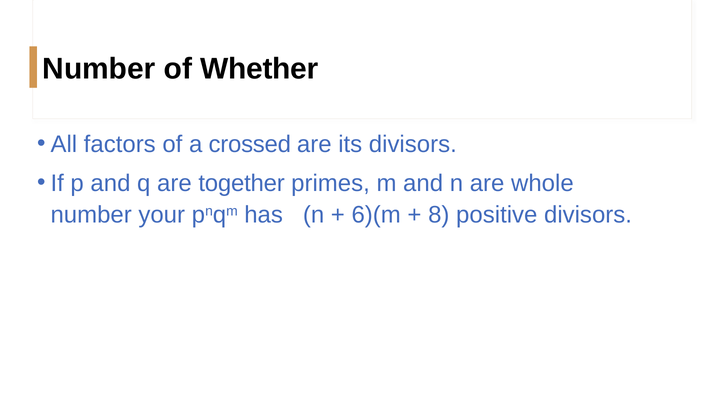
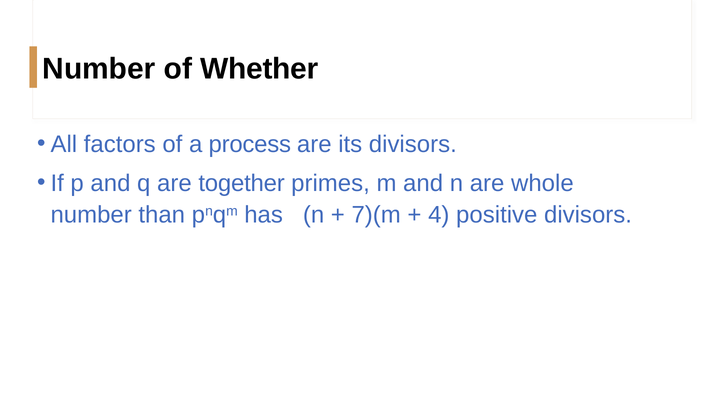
crossed: crossed -> process
your: your -> than
6)(m: 6)(m -> 7)(m
8: 8 -> 4
